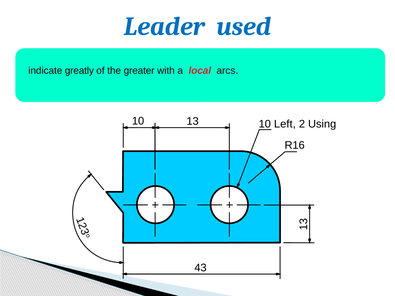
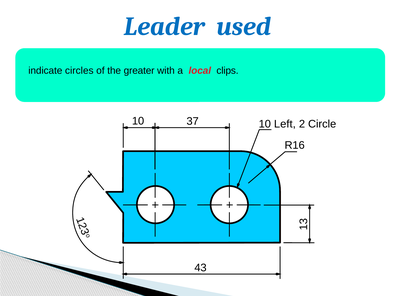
greatly: greatly -> circles
arcs: arcs -> clips
13: 13 -> 37
Using: Using -> Circle
